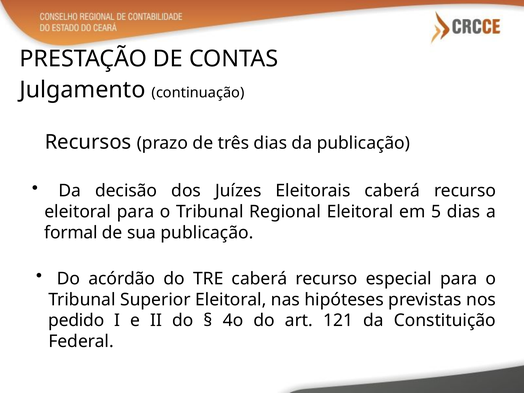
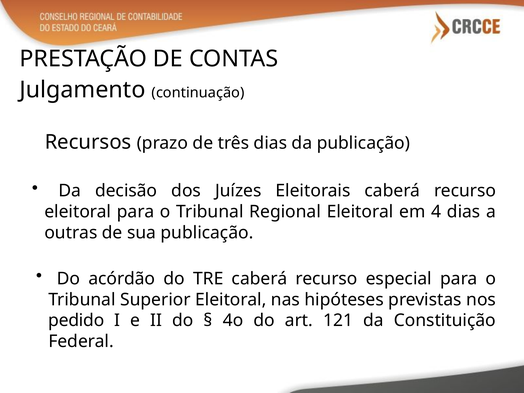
5: 5 -> 4
formal: formal -> outras
